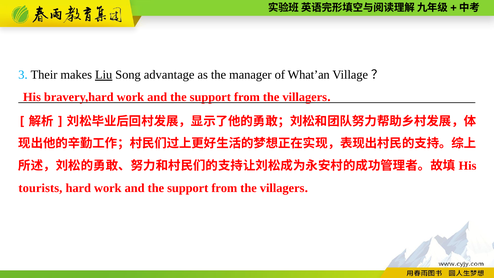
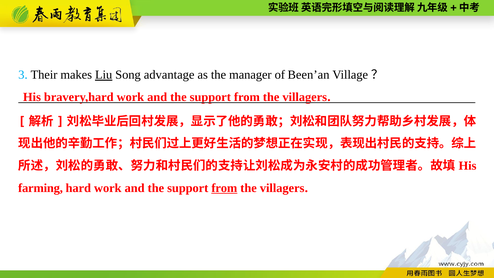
What’an: What’an -> Been’an
tourists: tourists -> farming
from at (224, 188) underline: none -> present
